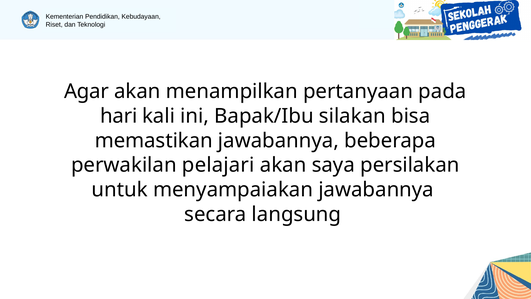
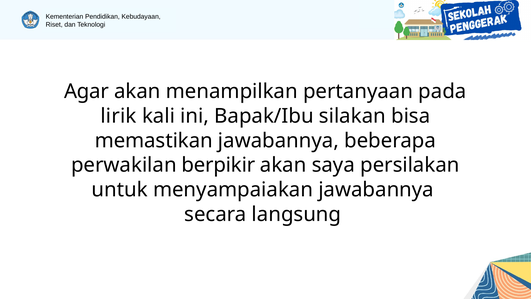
hari: hari -> lirik
pelajari: pelajari -> berpikir
